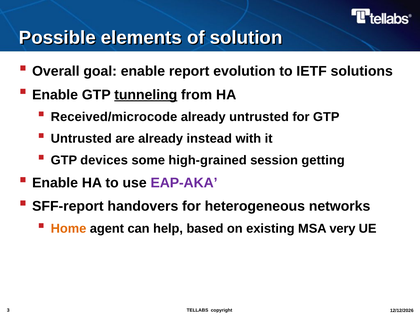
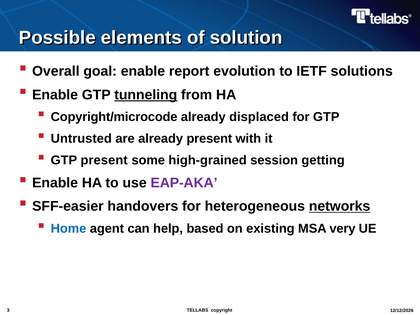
Received/microcode: Received/microcode -> Copyright/microcode
already untrusted: untrusted -> displaced
already instead: instead -> present
GTP devices: devices -> present
SFF-report: SFF-report -> SFF-easier
networks underline: none -> present
Home colour: orange -> blue
